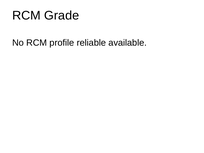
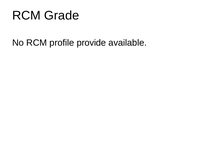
reliable: reliable -> provide
